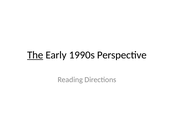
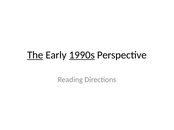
1990s underline: none -> present
